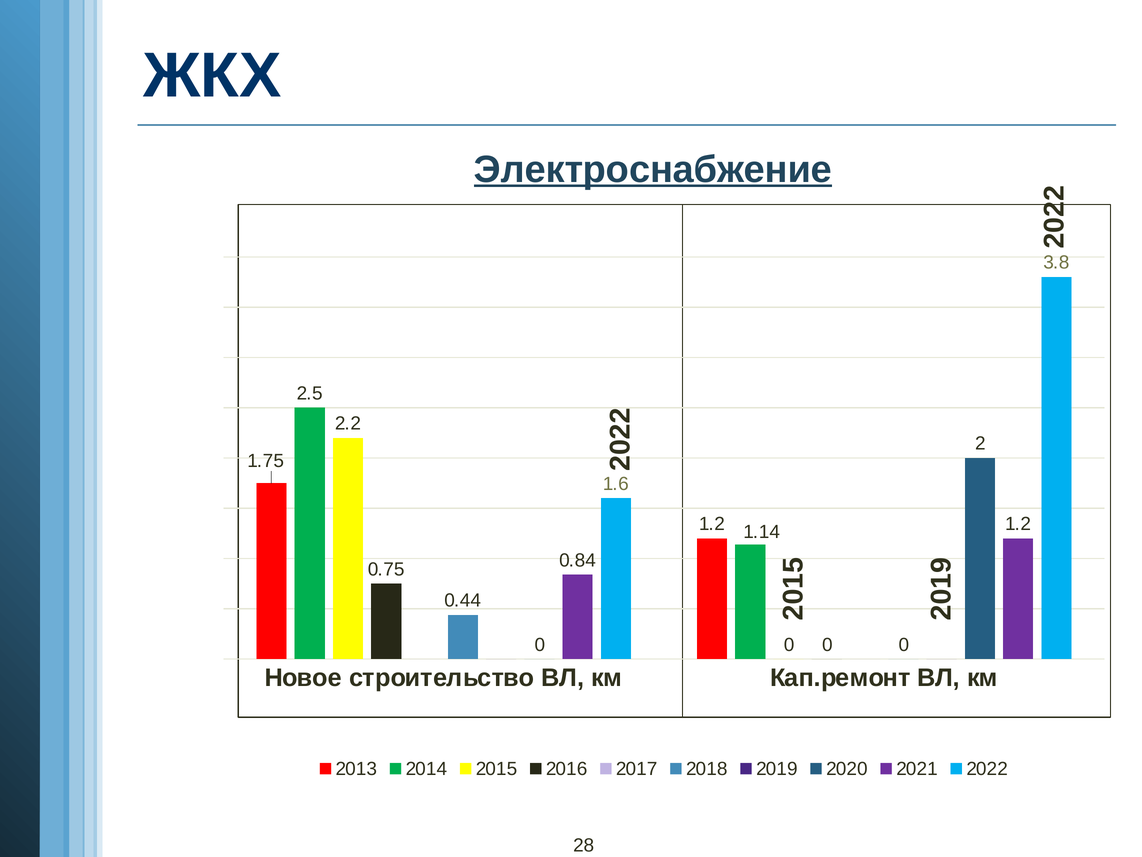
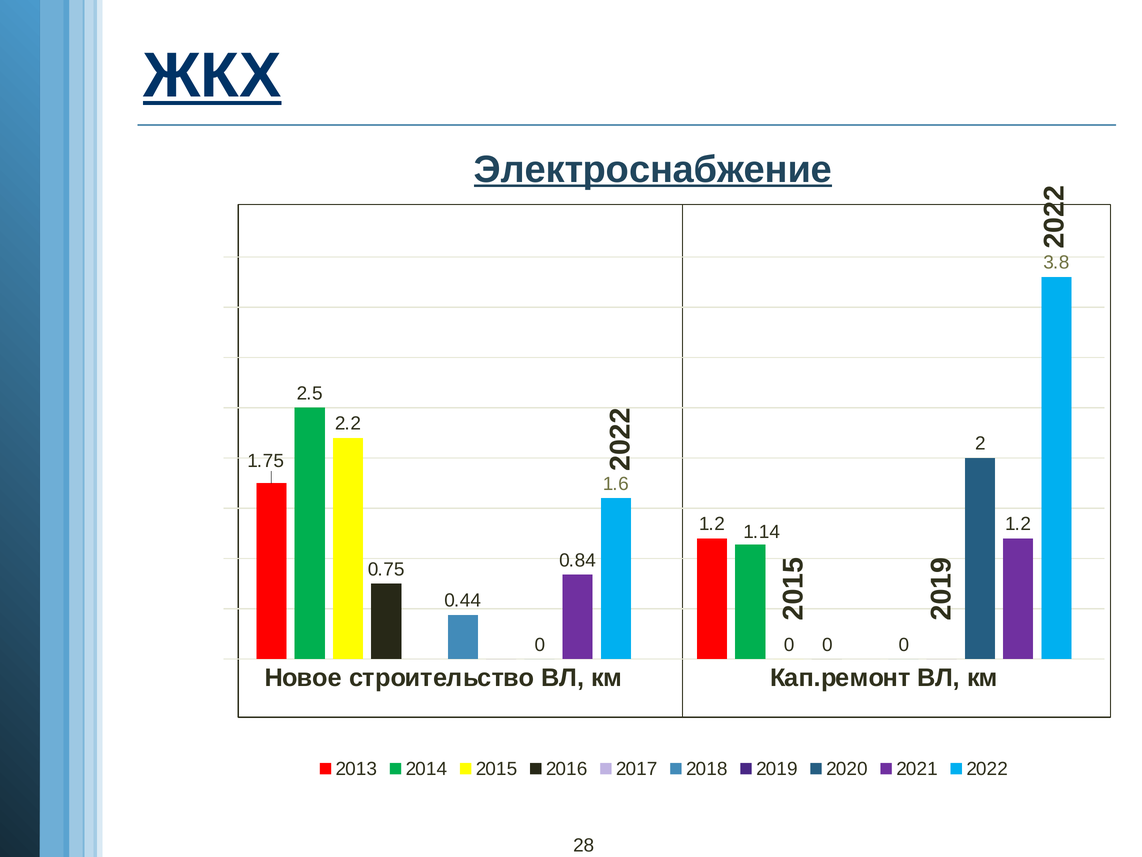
ЖКХ underline: none -> present
